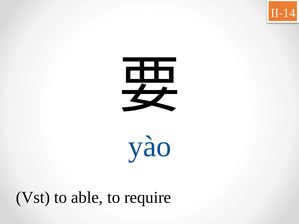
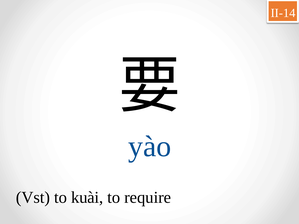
able: able -> kuài
